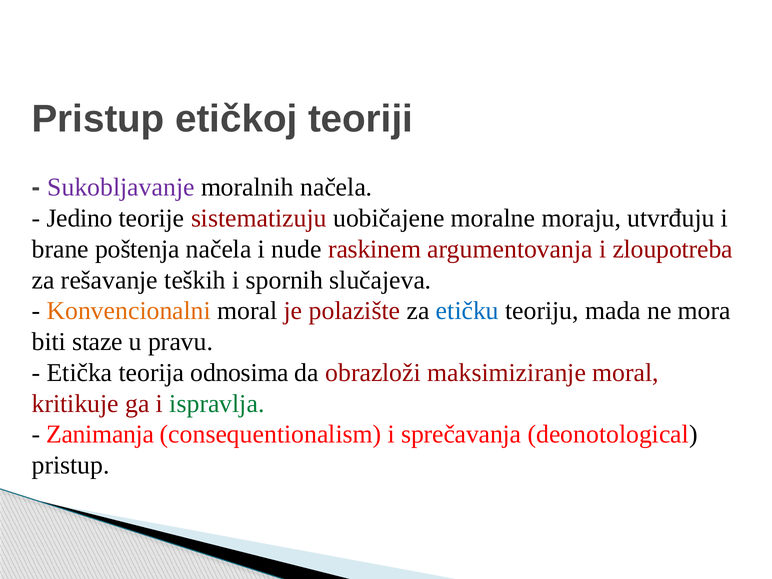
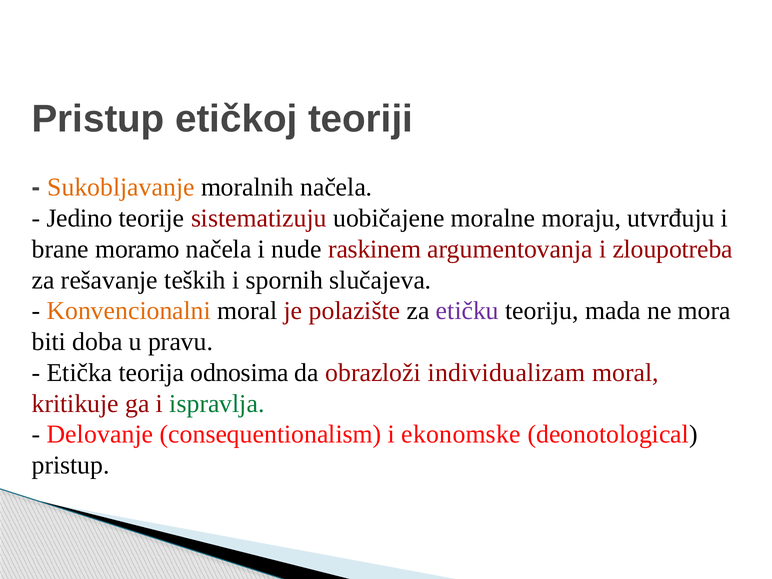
Sukobljavanje colour: purple -> orange
poštenja: poštenja -> moramo
etičku colour: blue -> purple
staze: staze -> doba
maksimiziranje: maksimiziranje -> individualizam
Zanimanja: Zanimanja -> Delovanje
sprečavanja: sprečavanja -> ekonomske
